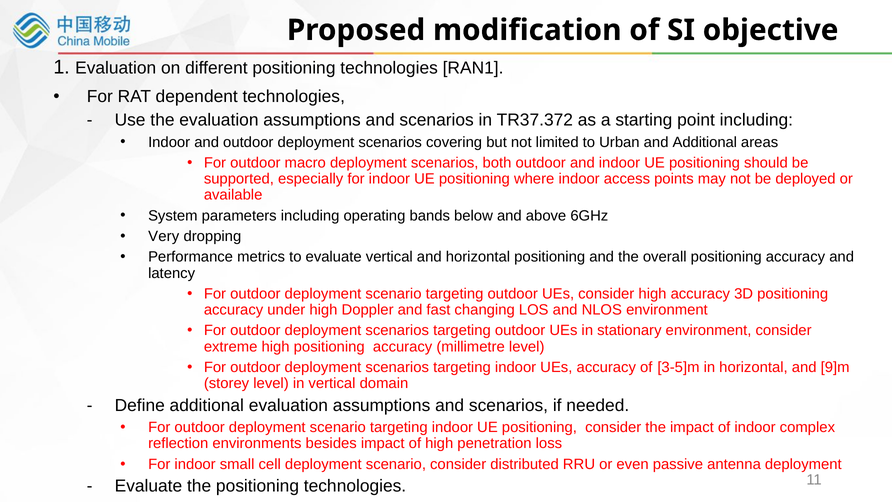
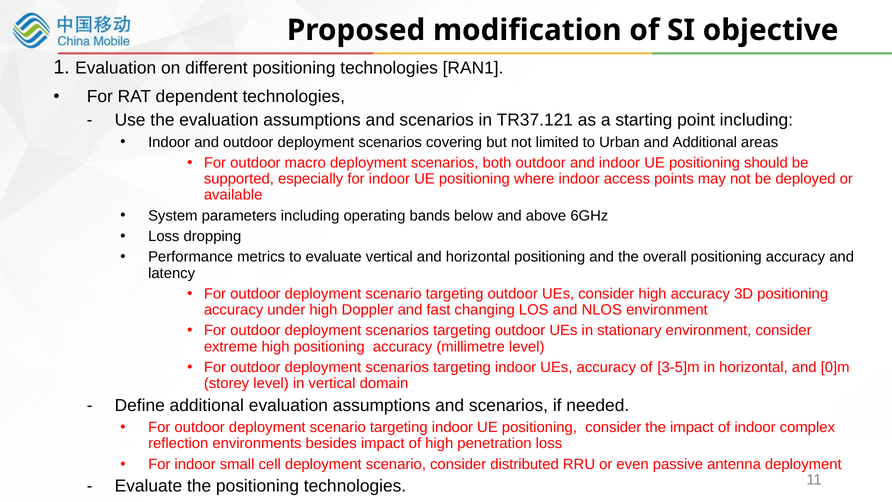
TR37.372: TR37.372 -> TR37.121
Very at (164, 236): Very -> Loss
9]m: 9]m -> 0]m
